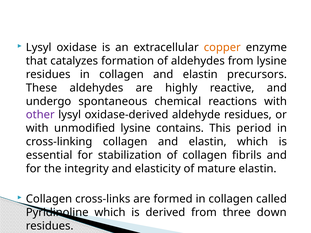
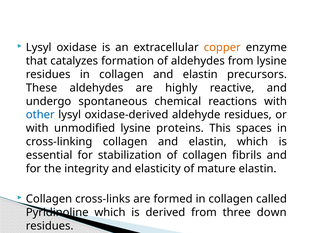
other colour: purple -> blue
contains: contains -> proteins
period: period -> spaces
